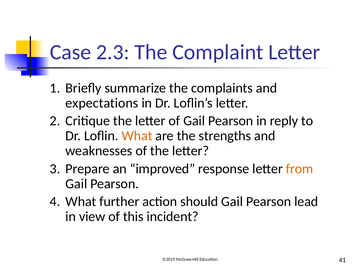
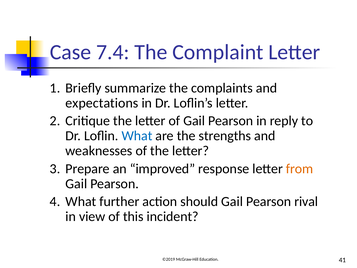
2.3: 2.3 -> 7.4
What at (137, 136) colour: orange -> blue
lead: lead -> rival
